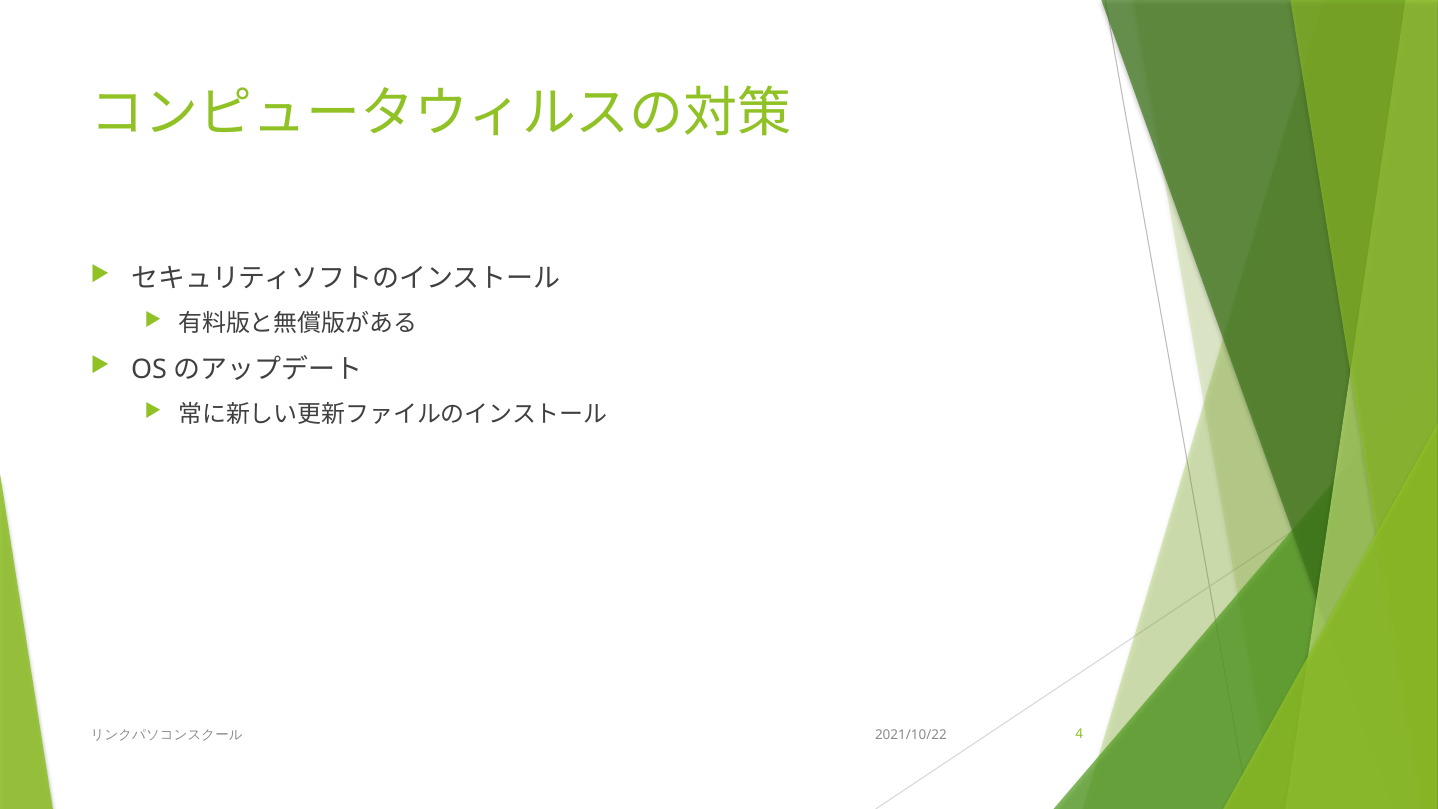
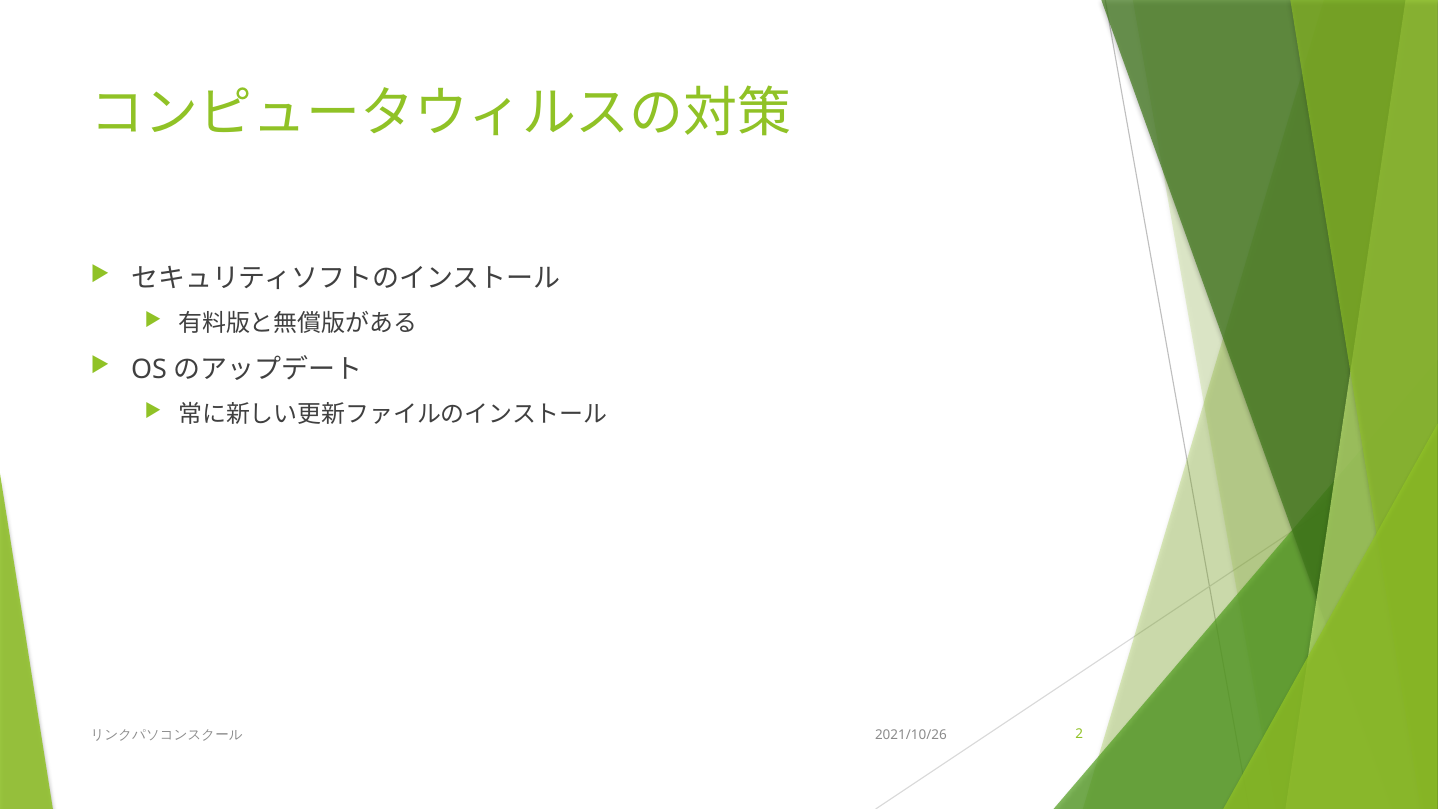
4: 4 -> 2
2021/10/22: 2021/10/22 -> 2021/10/26
